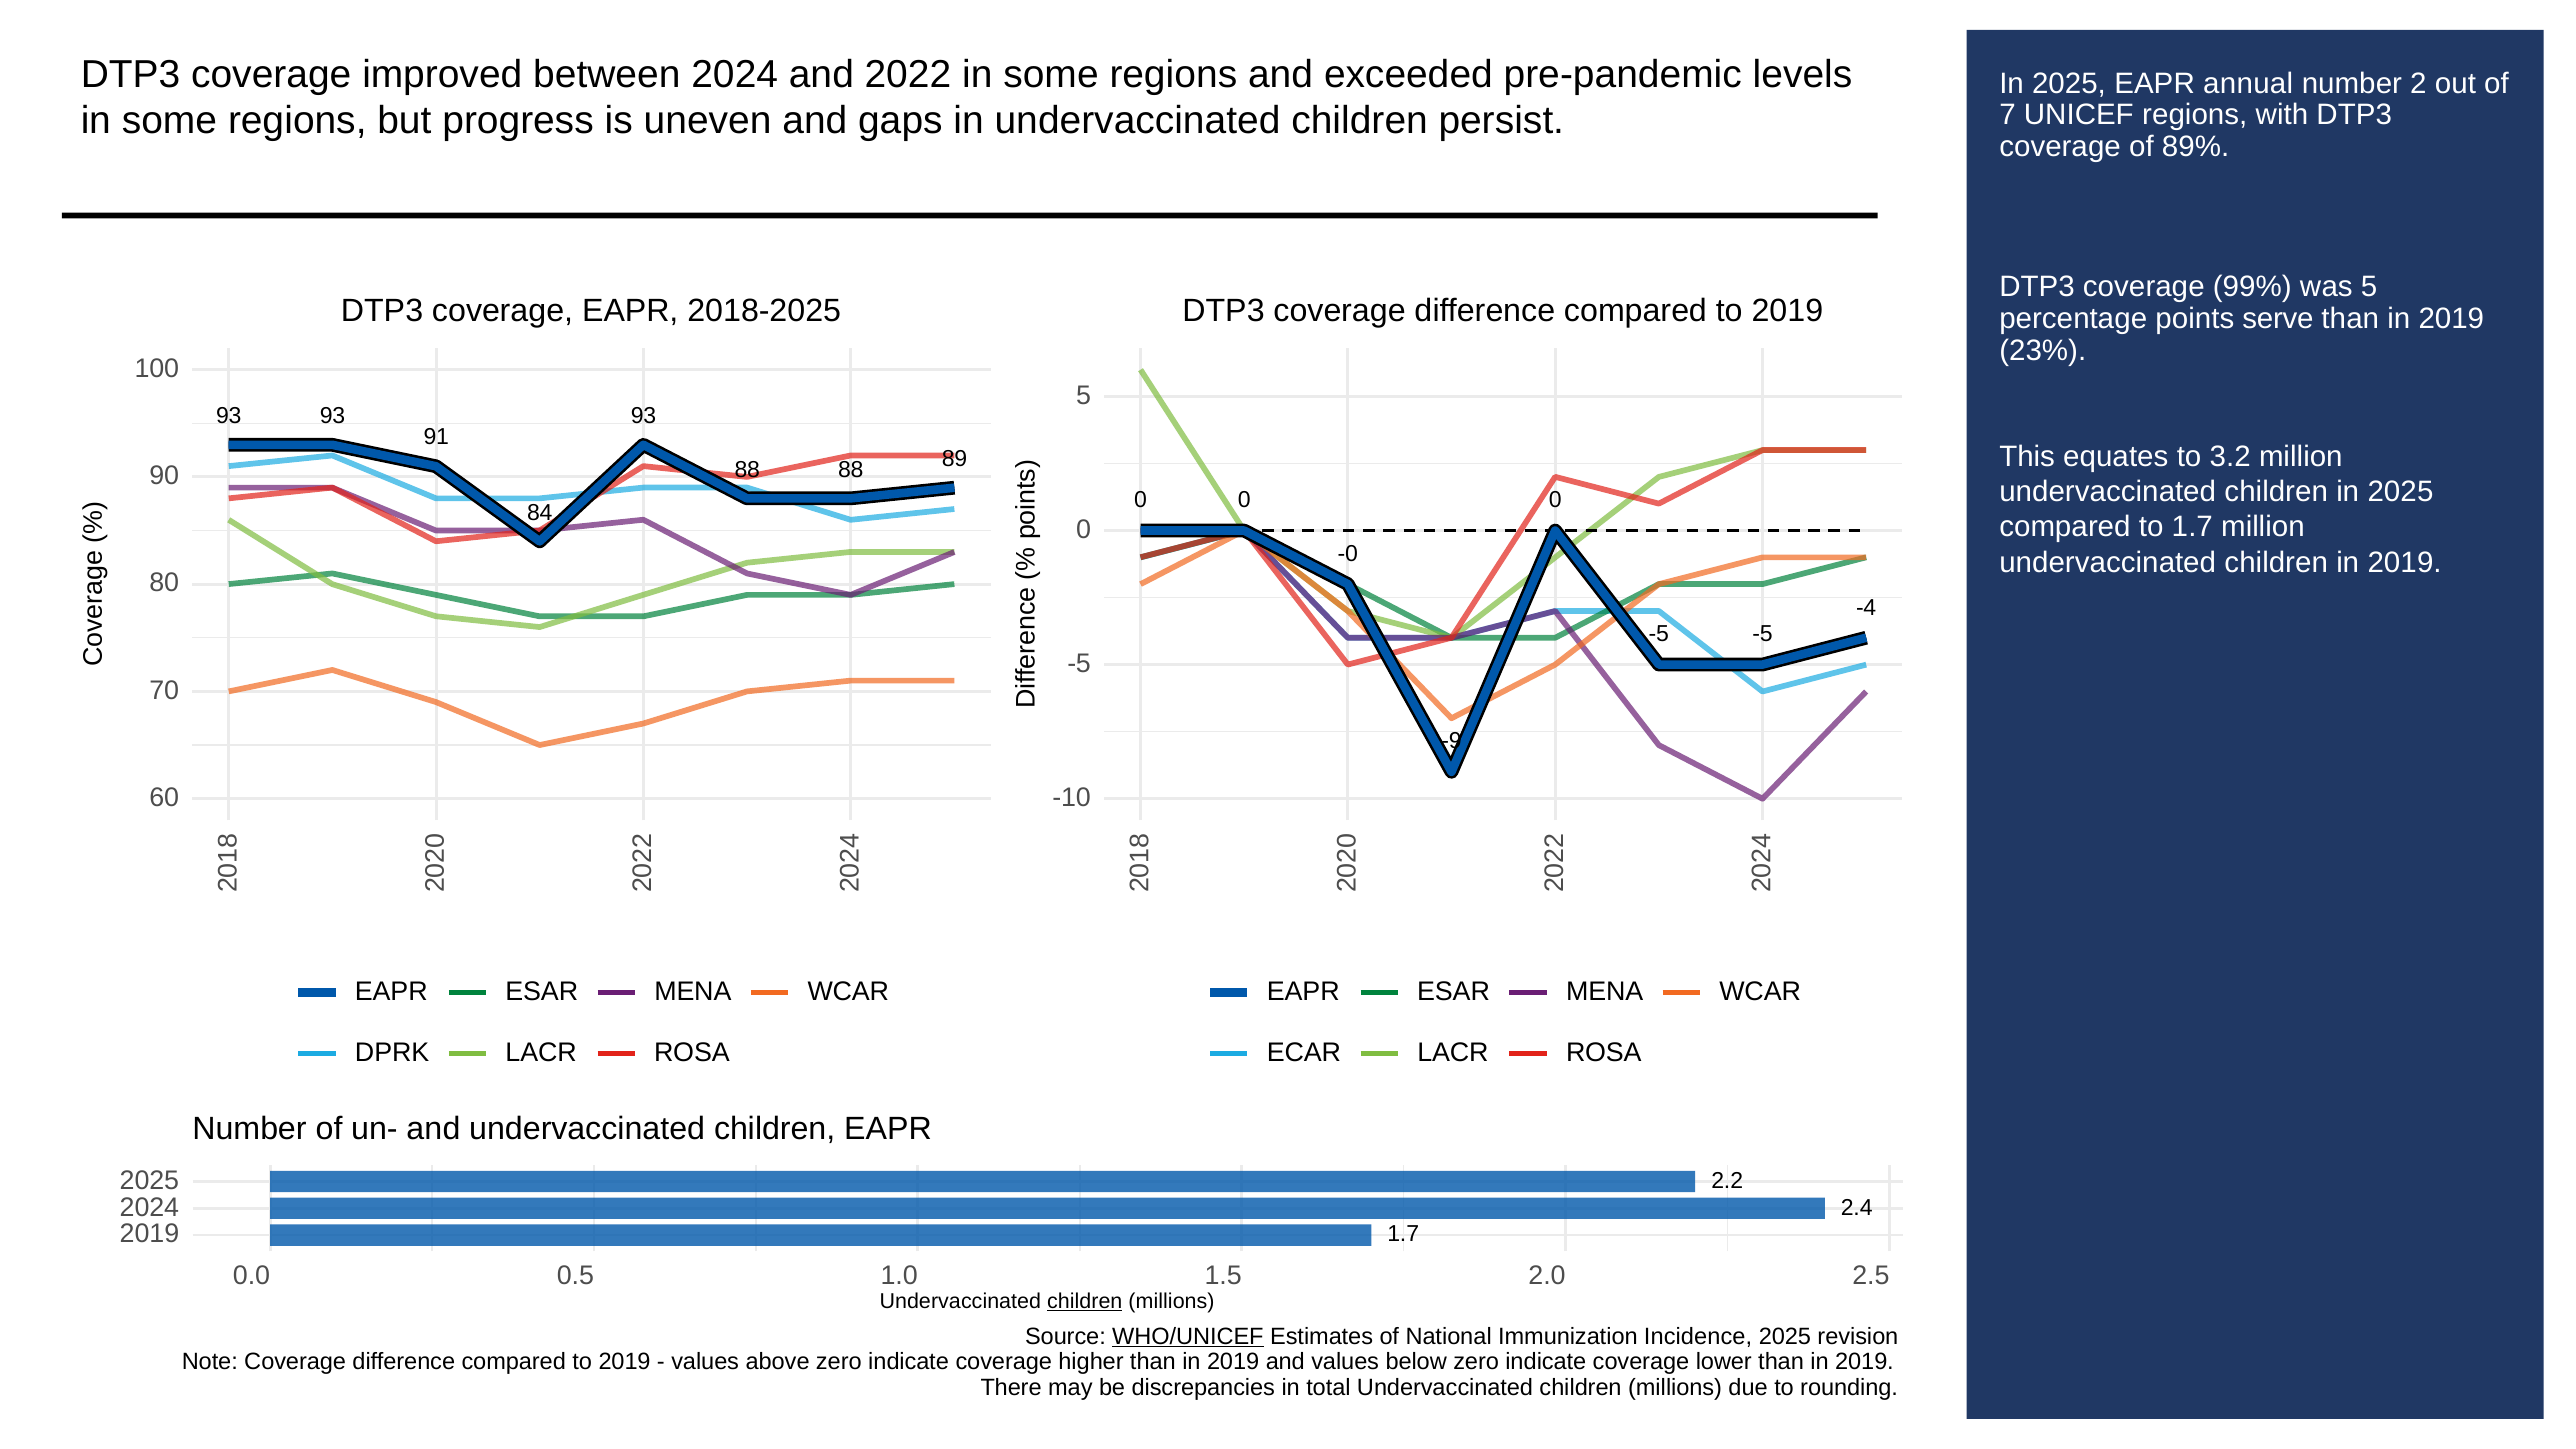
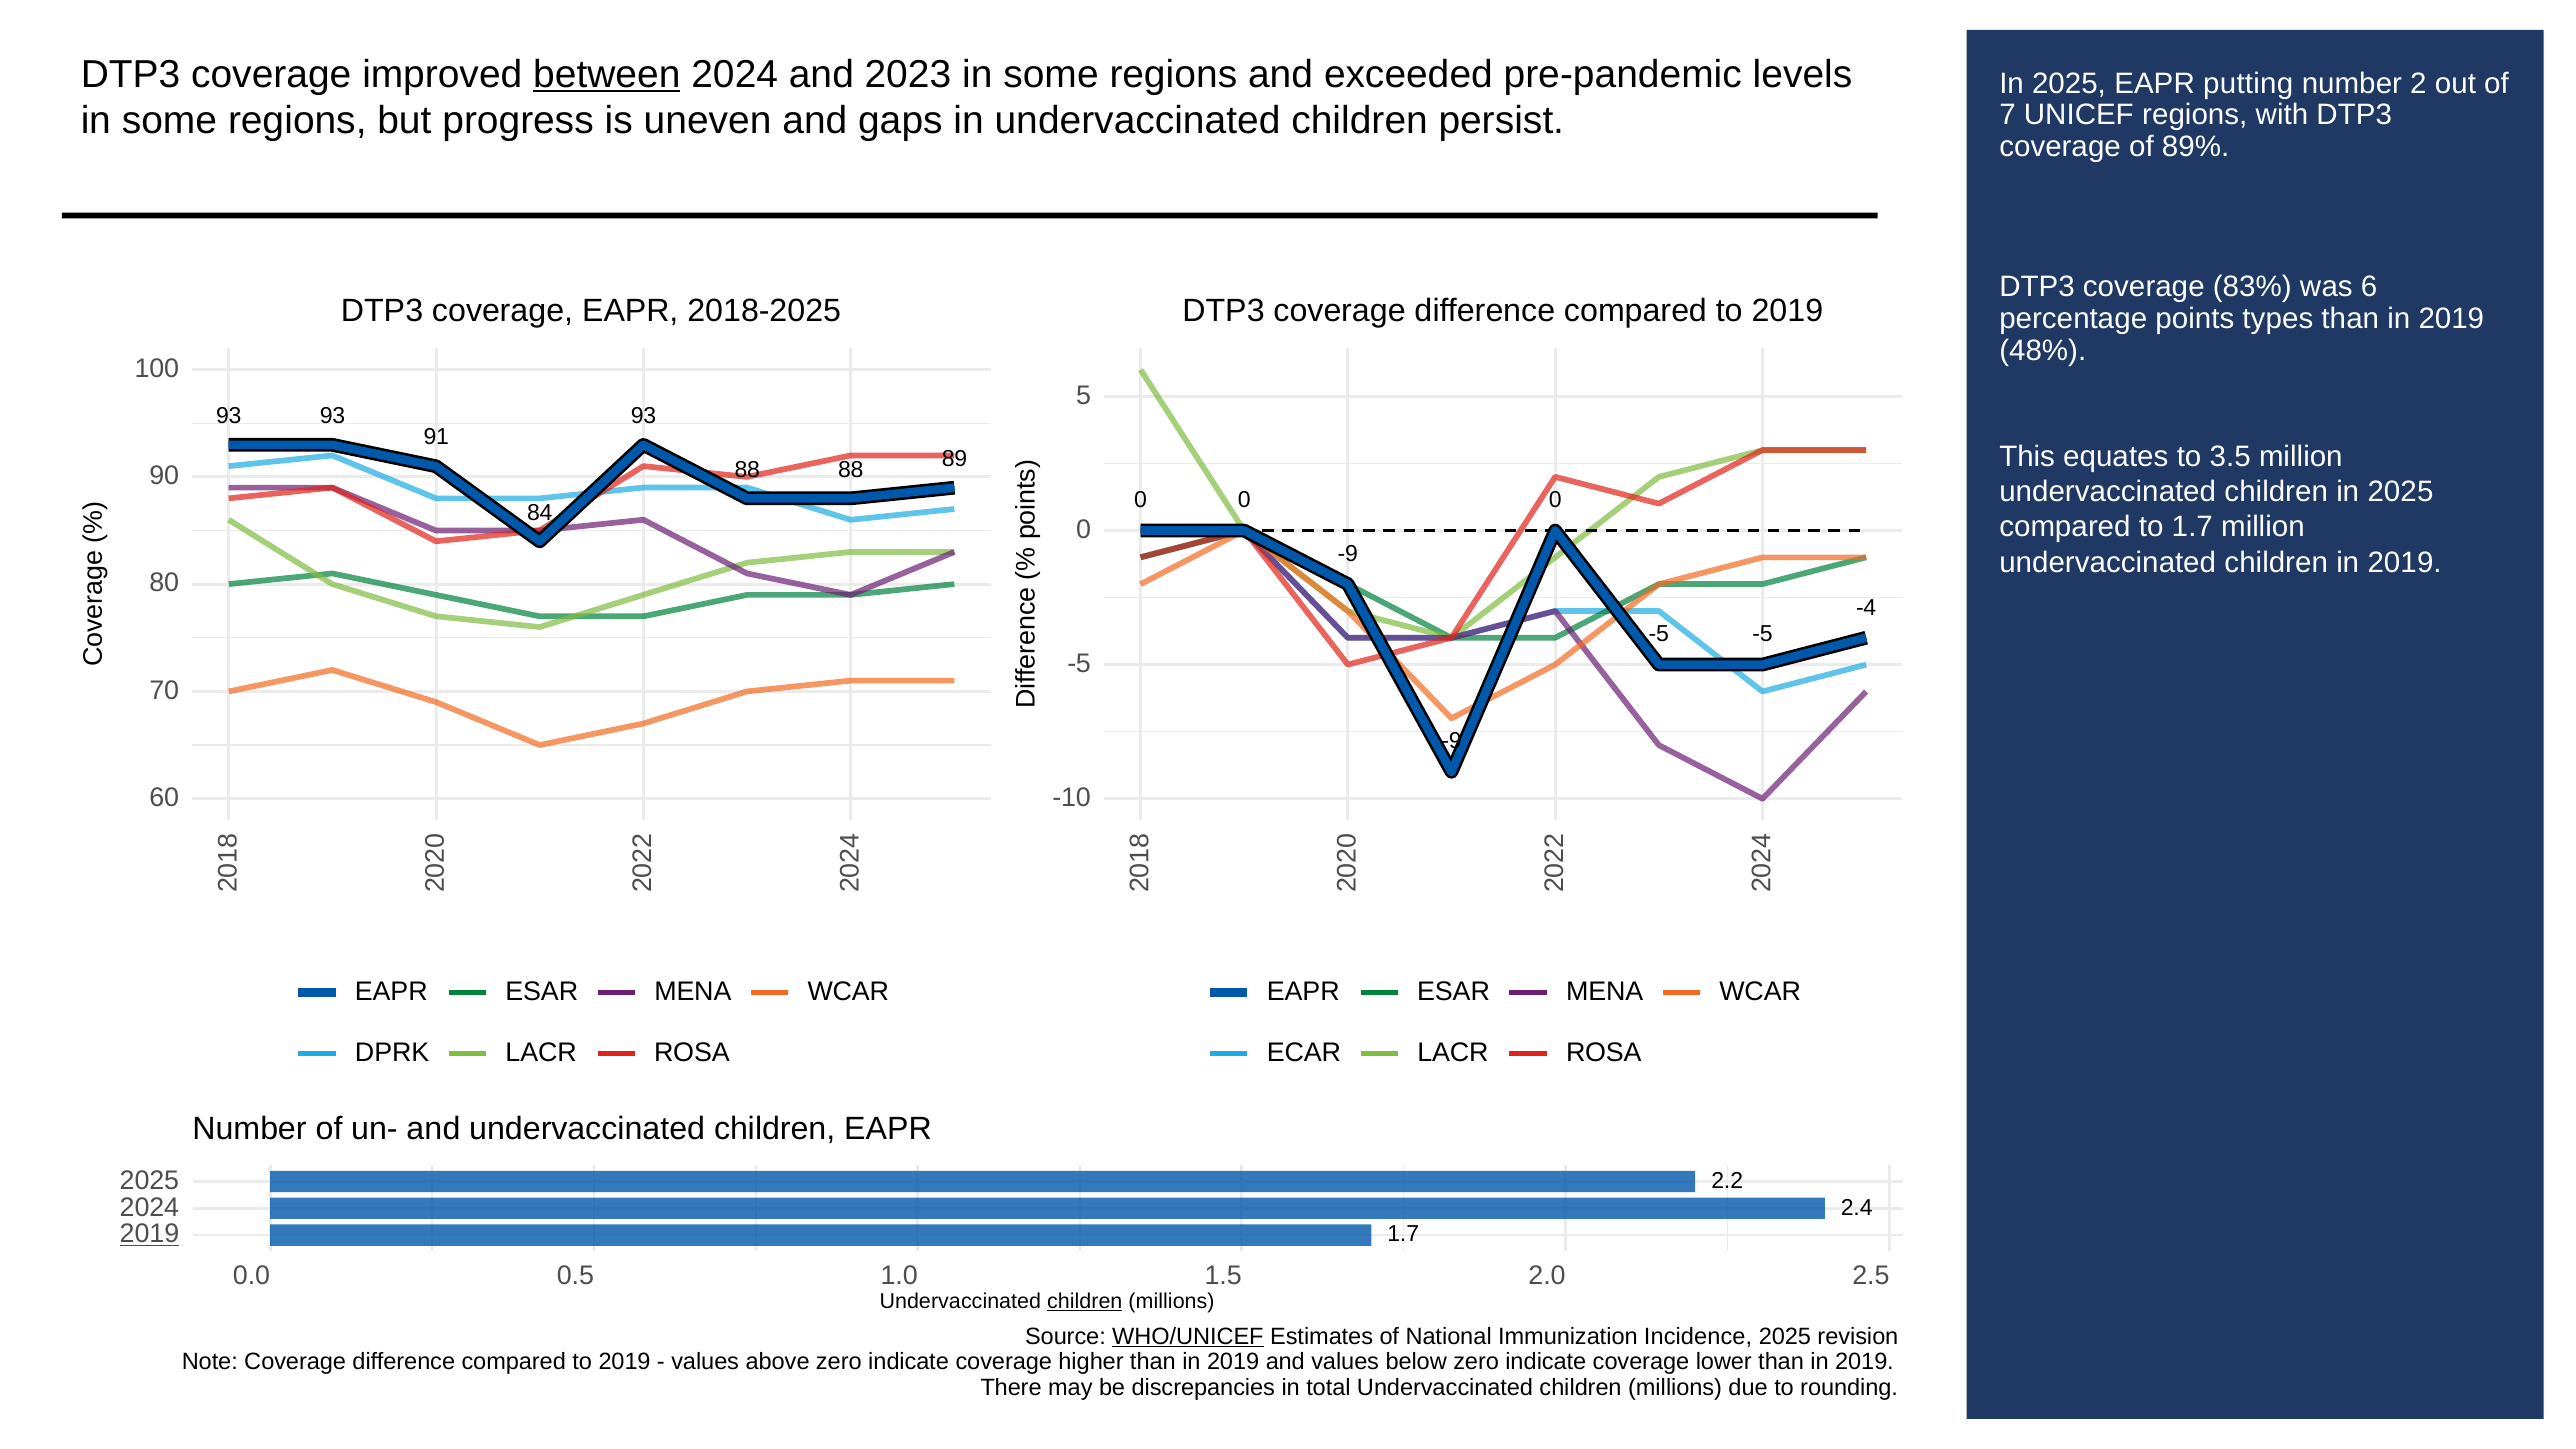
between underline: none -> present
2022: 2022 -> 2023
annual: annual -> putting
99%: 99% -> 83%
was 5: 5 -> 6
serve: serve -> types
23%: 23% -> 48%
3.2: 3.2 -> 3.5
-0 at (1348, 554): -0 -> -9
2019 at (149, 1234) underline: none -> present
